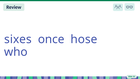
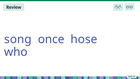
sixes: sixes -> song
